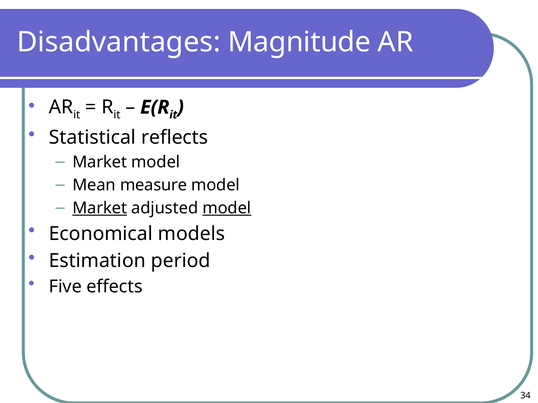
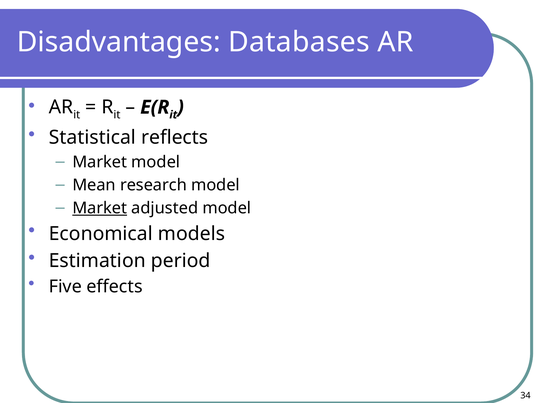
Magnitude: Magnitude -> Databases
measure: measure -> research
model at (227, 208) underline: present -> none
